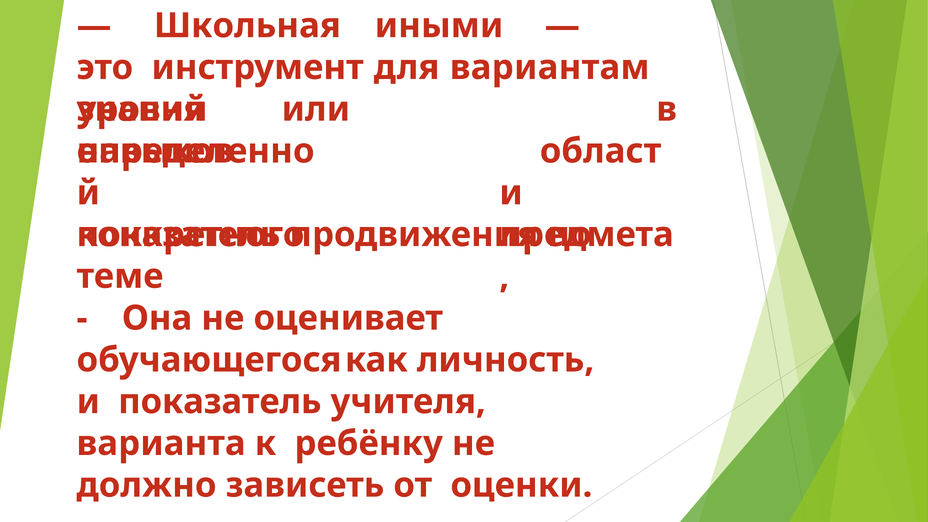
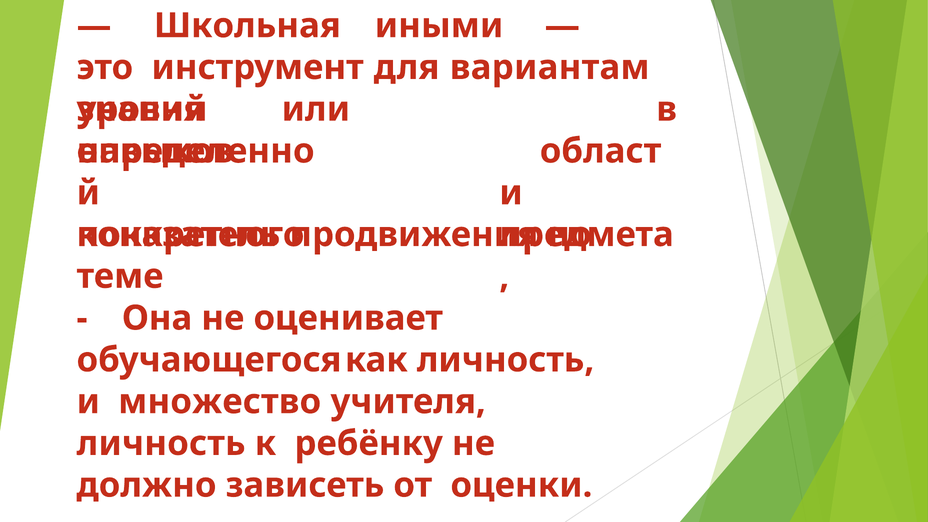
и показатель: показатель -> множество
варианта at (161, 443): варианта -> личность
